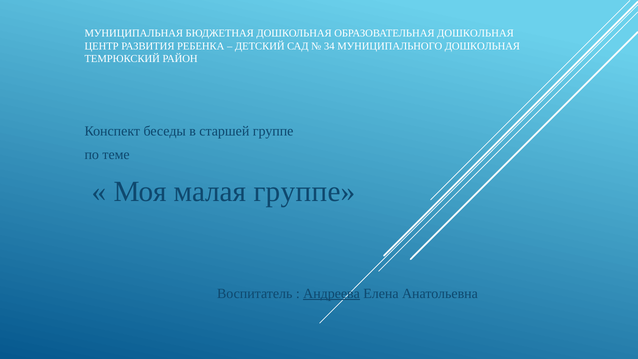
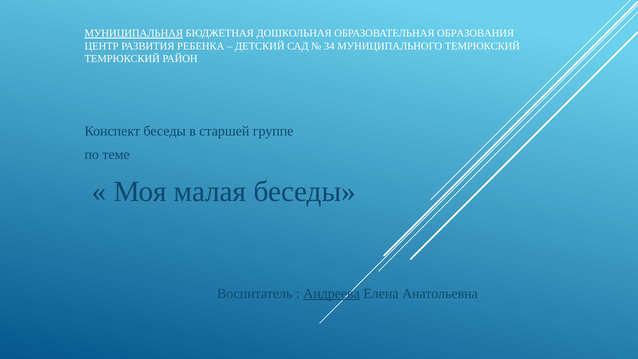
МУНИЦИПАЛЬНАЯ underline: none -> present
ОБРАЗОВАТЕЛЬНАЯ ДОШКОЛЬНАЯ: ДОШКОЛЬНАЯ -> ОБРАЗОВАНИЯ
МУНИЦИПАЛЬНОГО ДОШКОЛЬНАЯ: ДОШКОЛЬНАЯ -> ТЕМРЮКСКИЙ
малая группе: группе -> беседы
